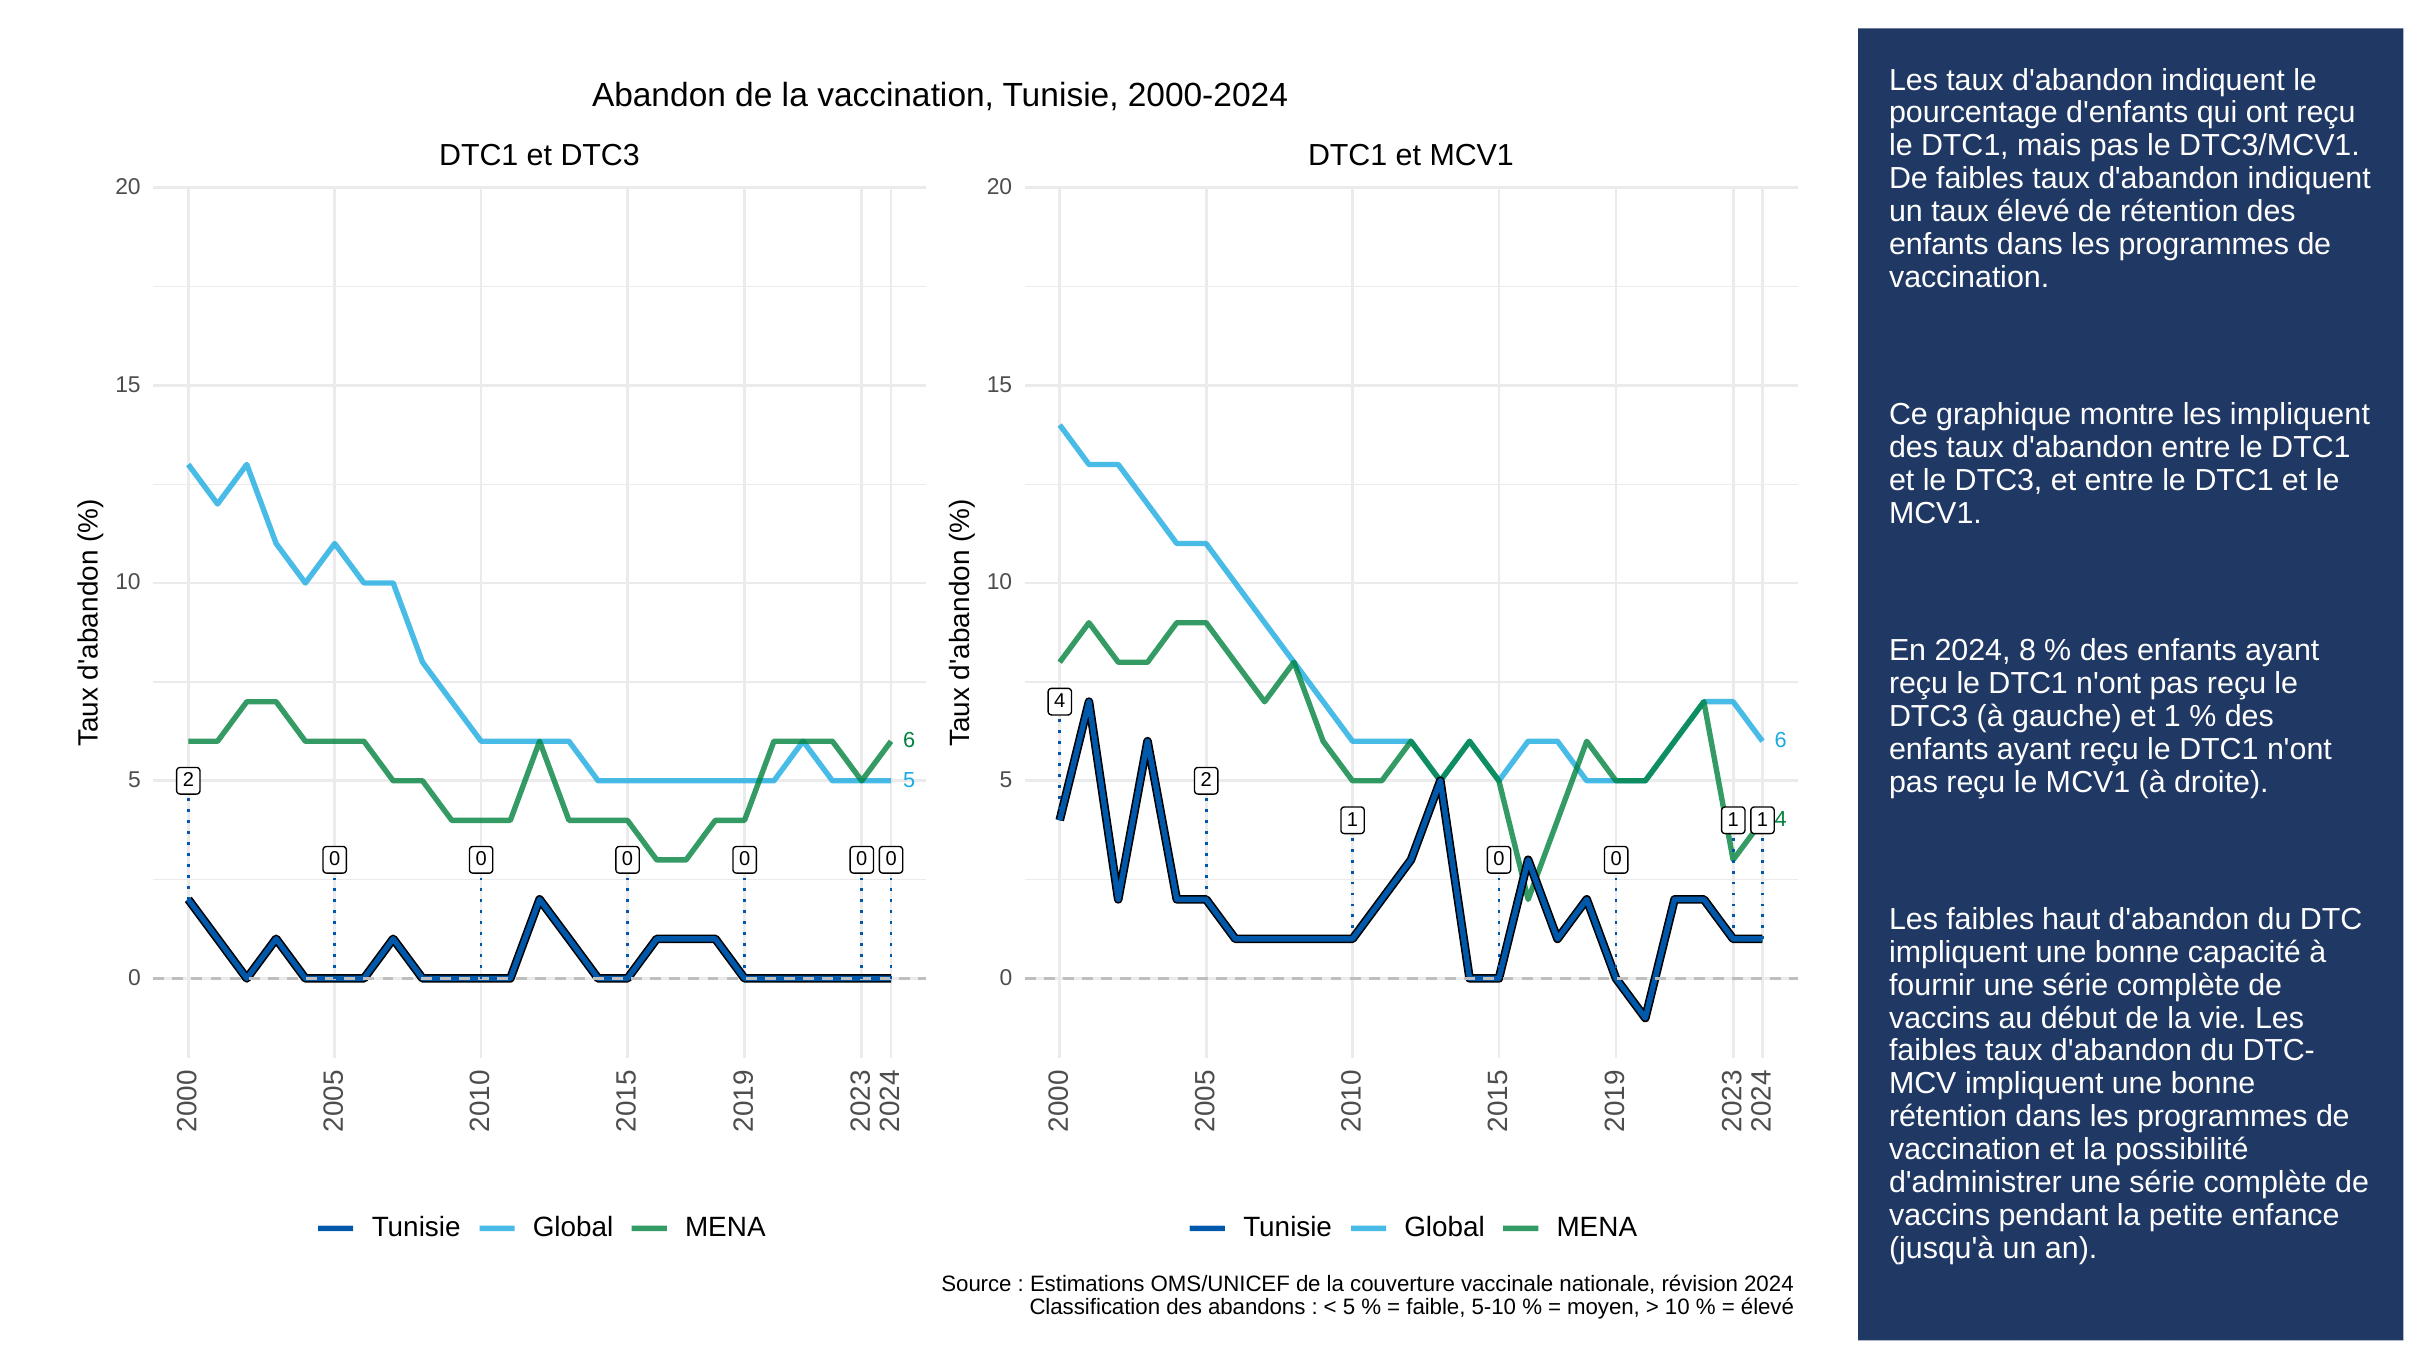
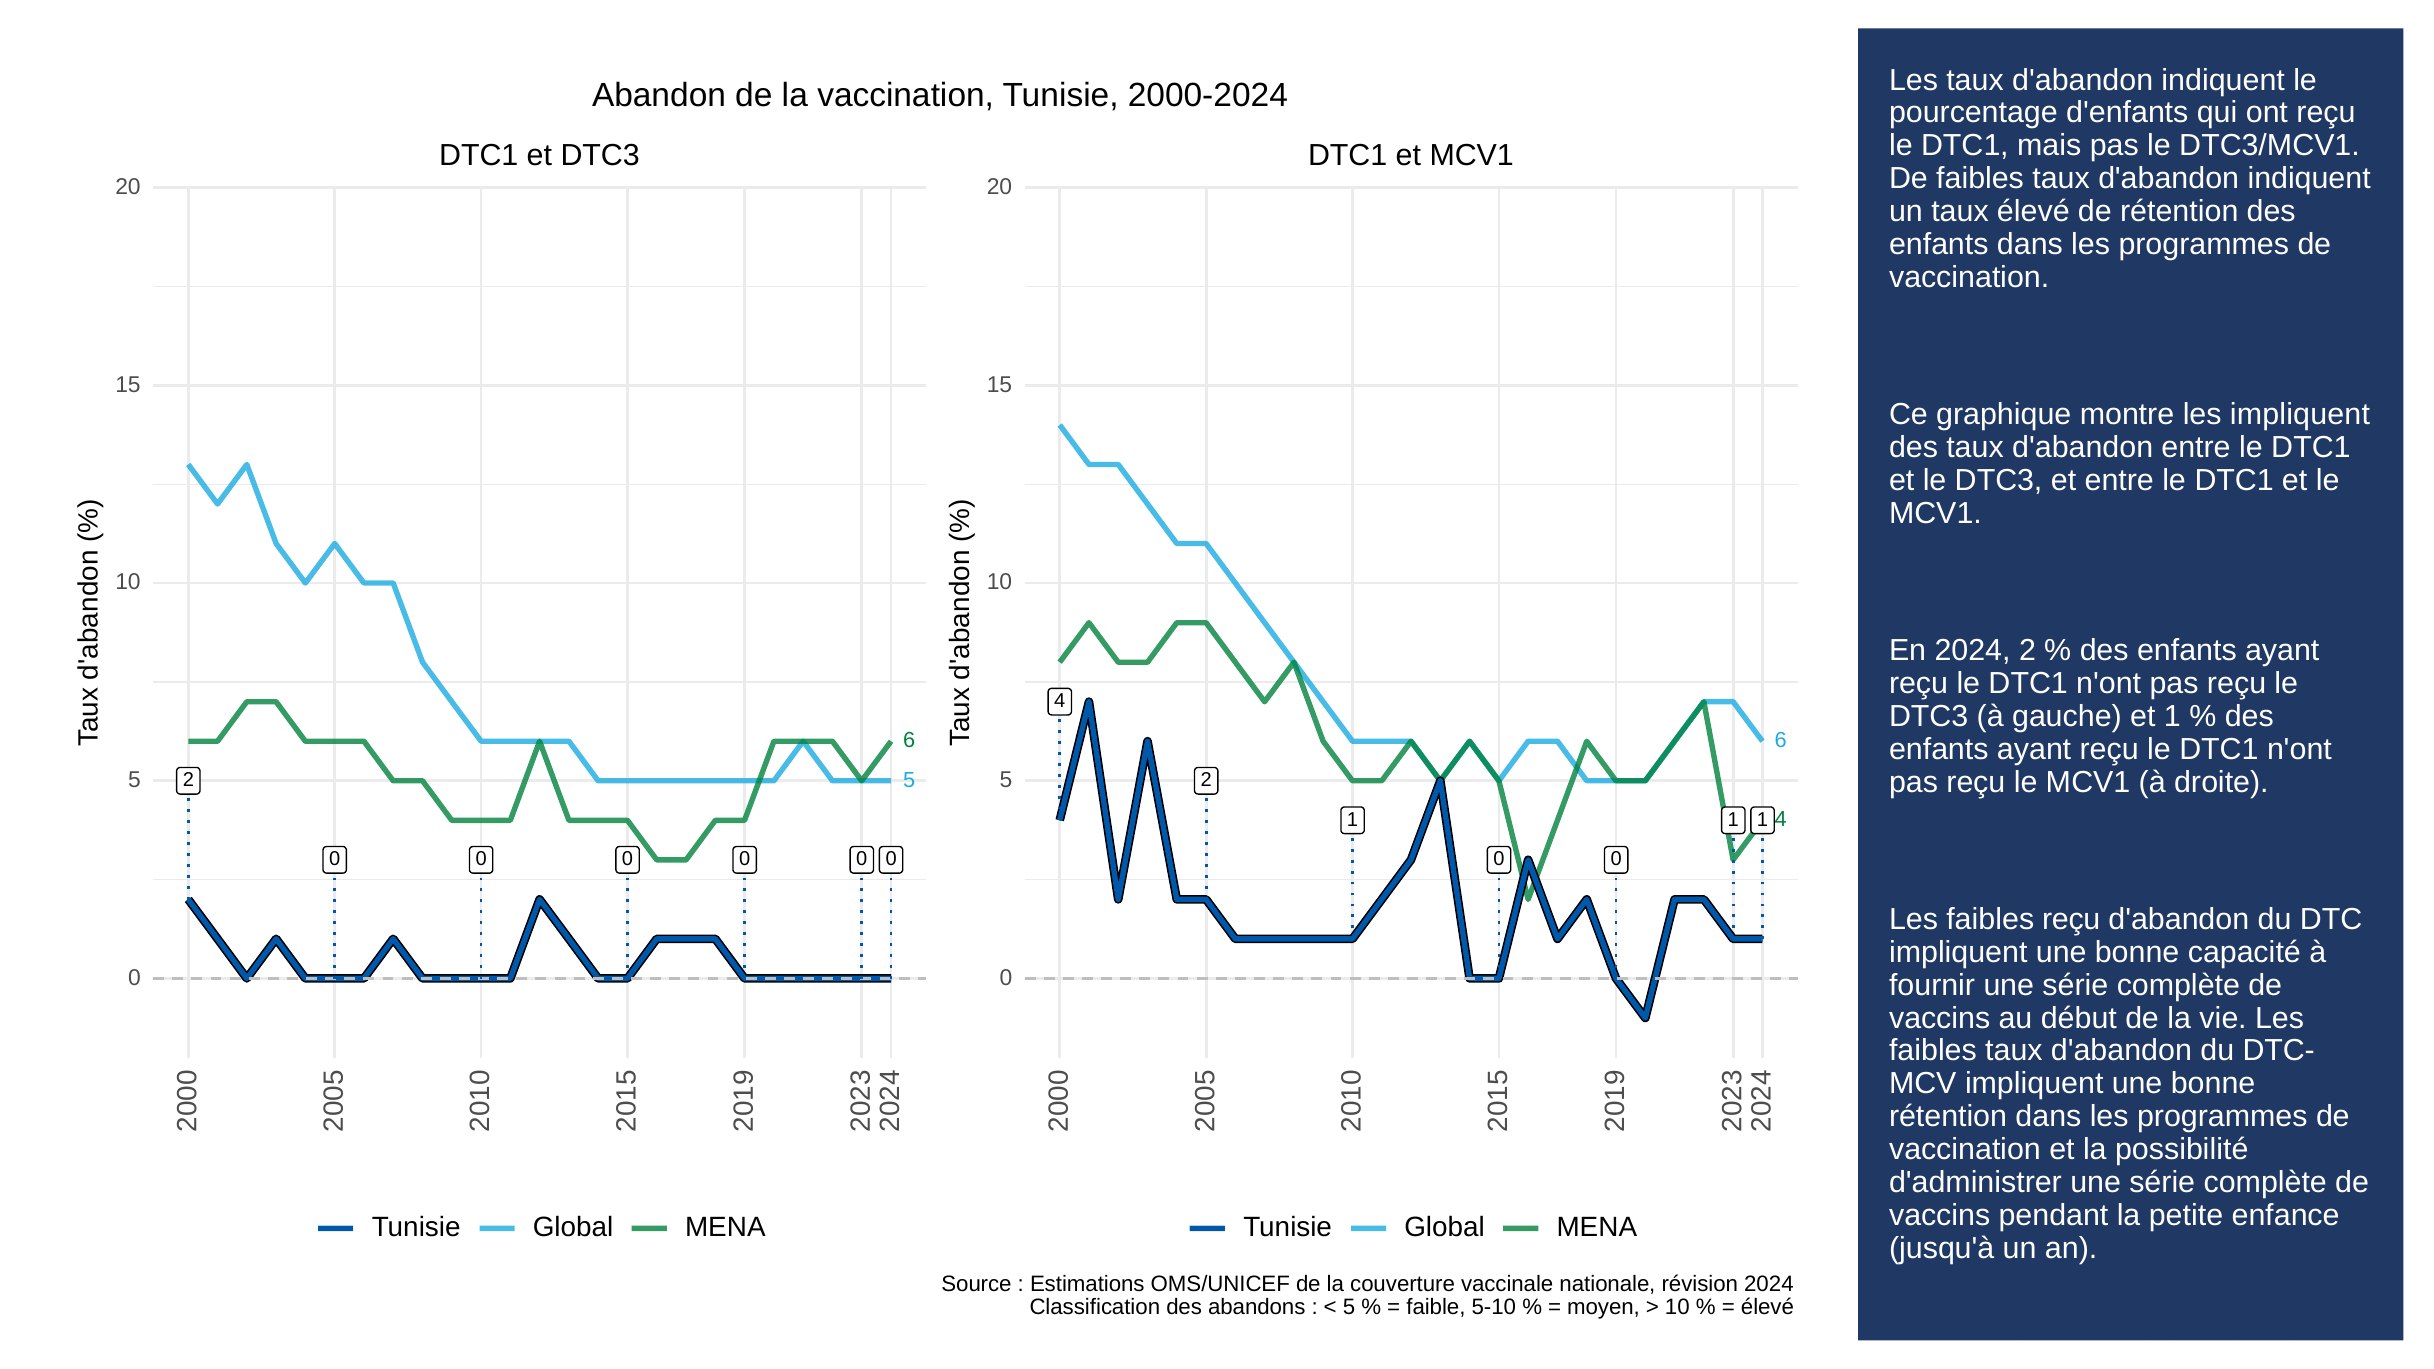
2024 8: 8 -> 2
faibles haut: haut -> reçu
